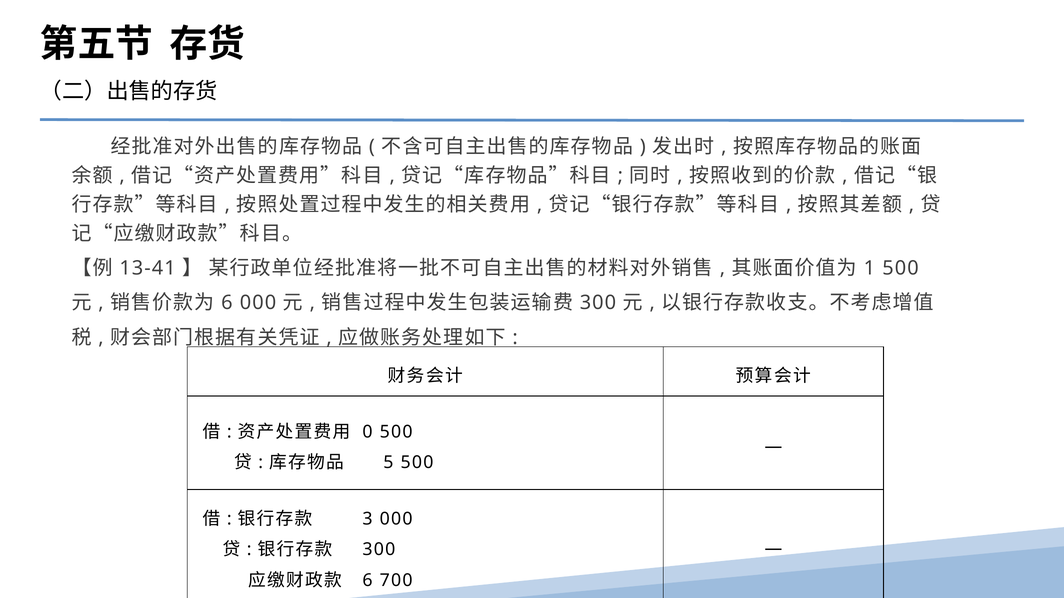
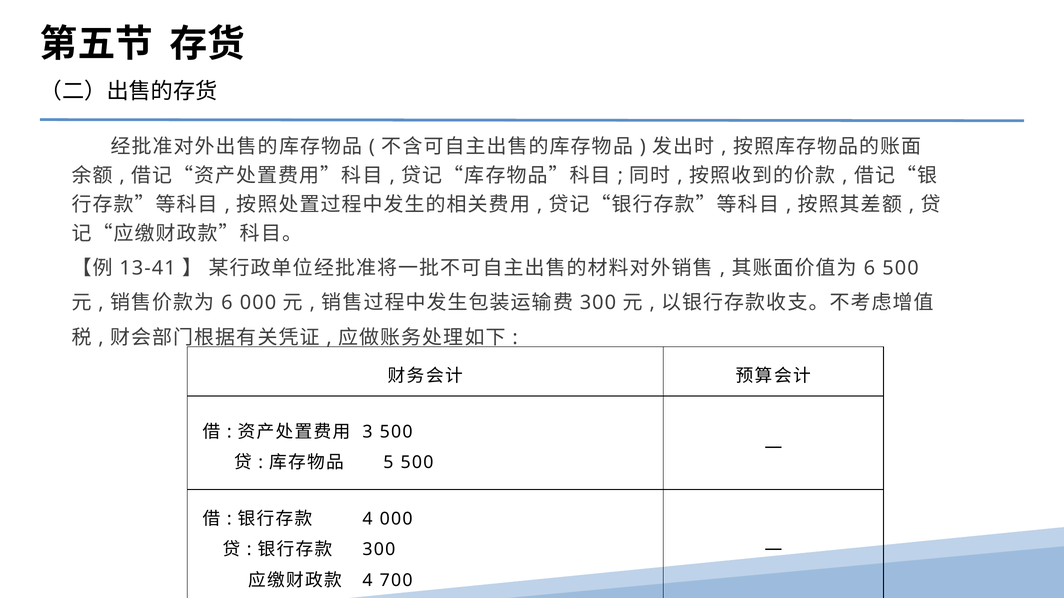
1 at (869, 268): 1 -> 6
0: 0 -> 3
3 at (367, 519): 3 -> 4
6 at (367, 581): 6 -> 4
